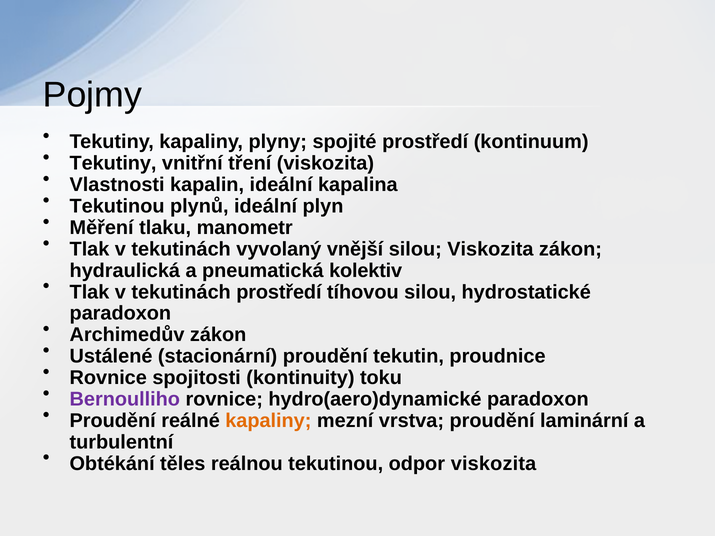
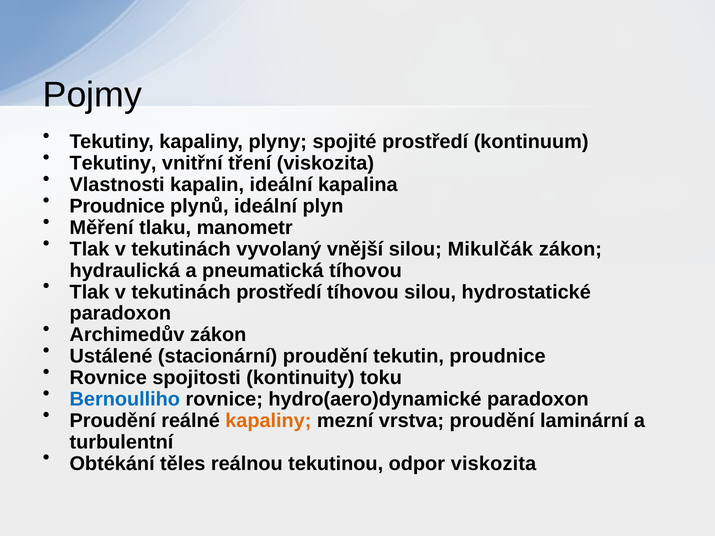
Tekutinou at (117, 206): Tekutinou -> Proudnice
silou Viskozita: Viskozita -> Mikulčák
pneumatická kolektiv: kolektiv -> tíhovou
Bernoulliho colour: purple -> blue
